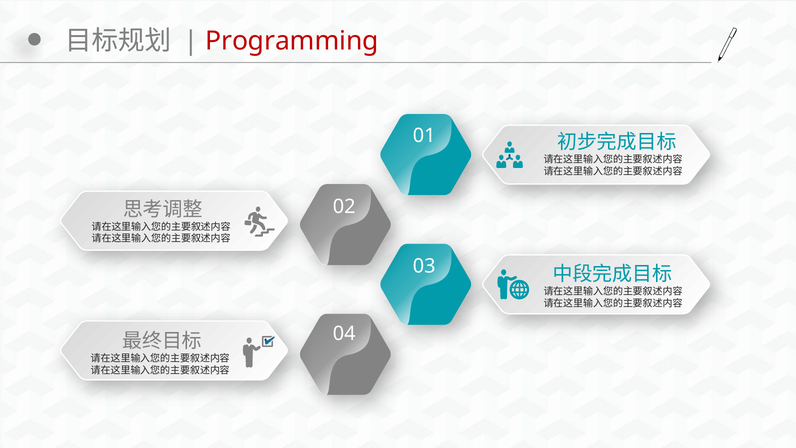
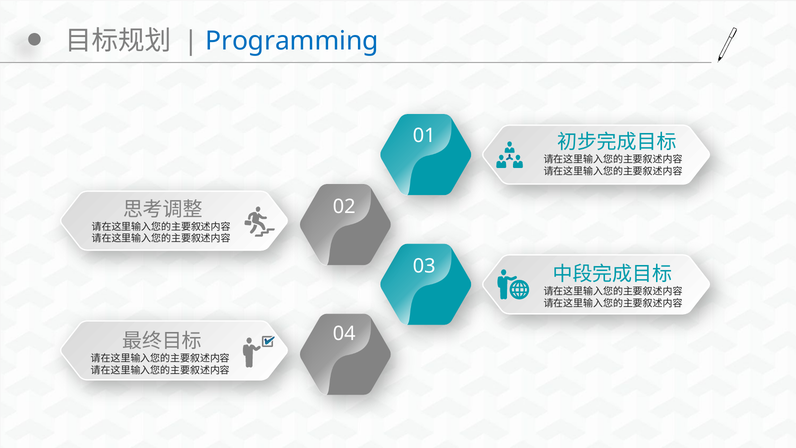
Programming colour: red -> blue
